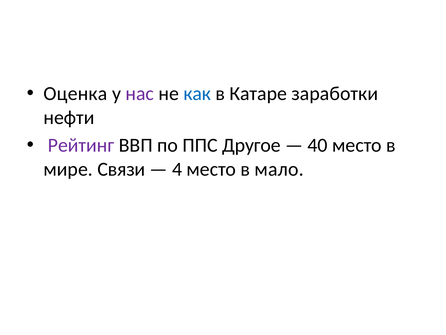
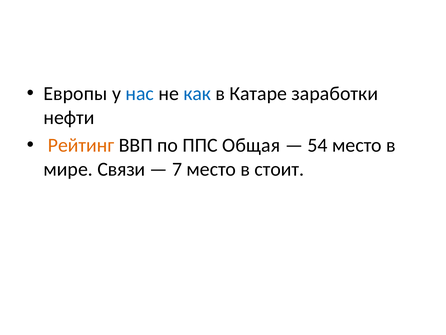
Оценка: Оценка -> Европы
нас colour: purple -> blue
Рейтинг colour: purple -> orange
Другое: Другое -> Общая
40: 40 -> 54
4: 4 -> 7
мало: мало -> стоит
